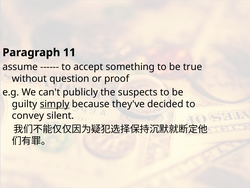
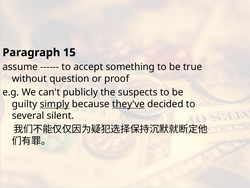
11: 11 -> 15
they've underline: none -> present
convey: convey -> several
